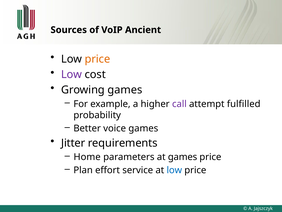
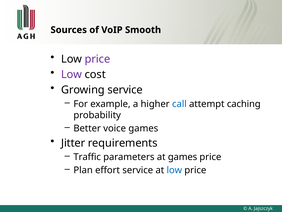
Ancient: Ancient -> Smooth
price at (97, 59) colour: orange -> purple
Growing games: games -> service
call colour: purple -> blue
fulfilled: fulfilled -> caching
Home: Home -> Traffic
